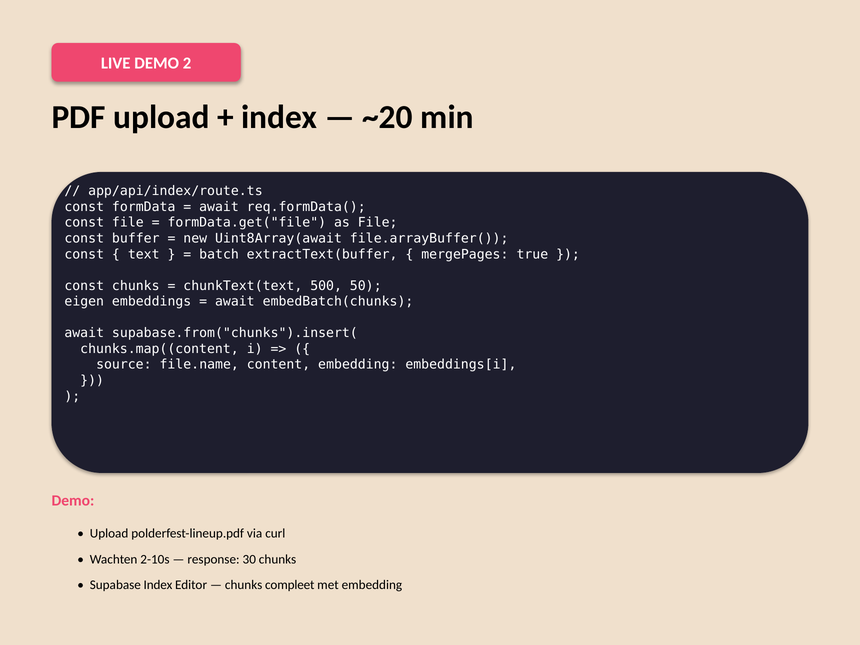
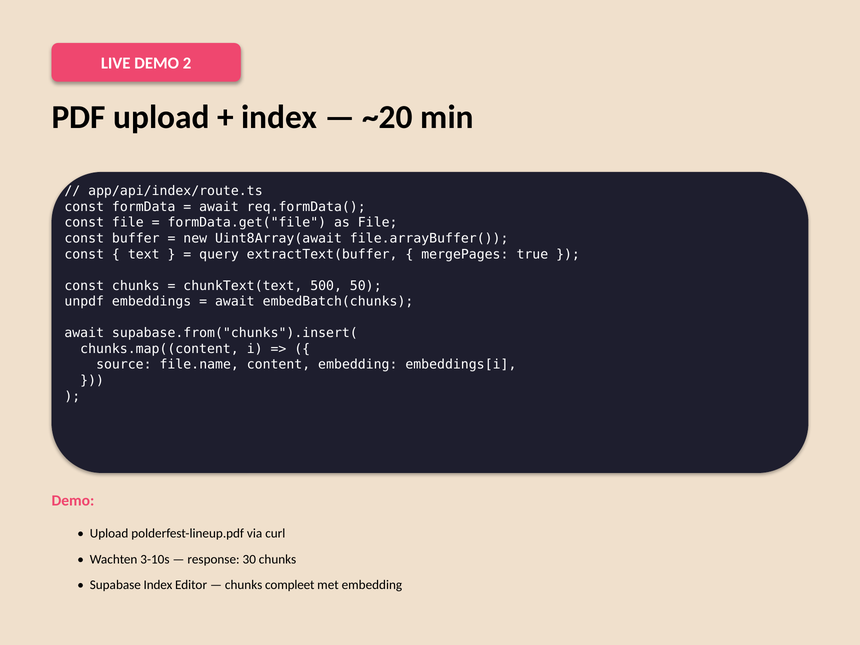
batch: batch -> query
eigen: eigen -> unpdf
2-10s: 2-10s -> 3-10s
